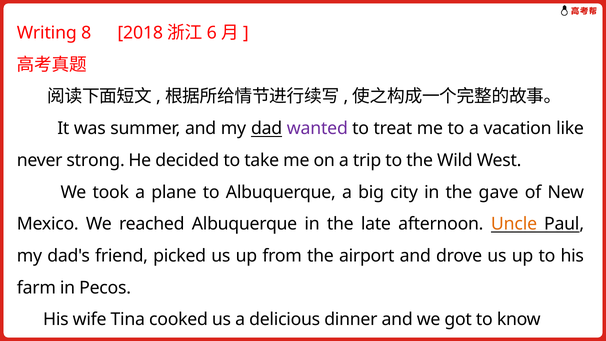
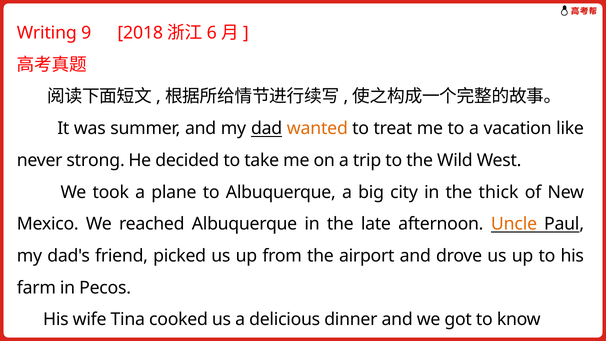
8: 8 -> 9
wanted colour: purple -> orange
gave: gave -> thick
